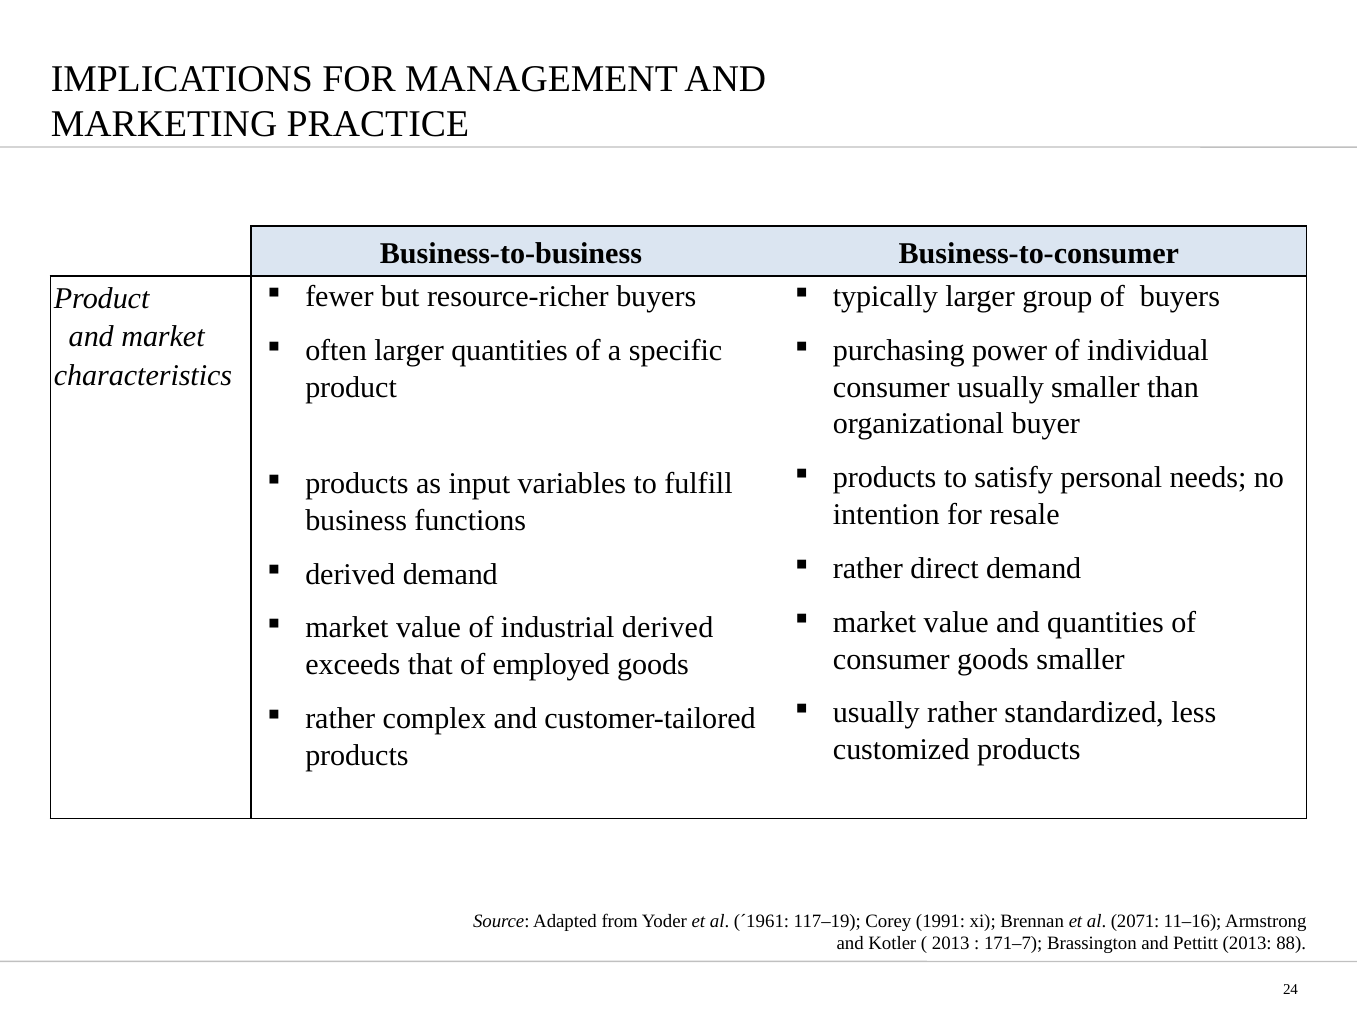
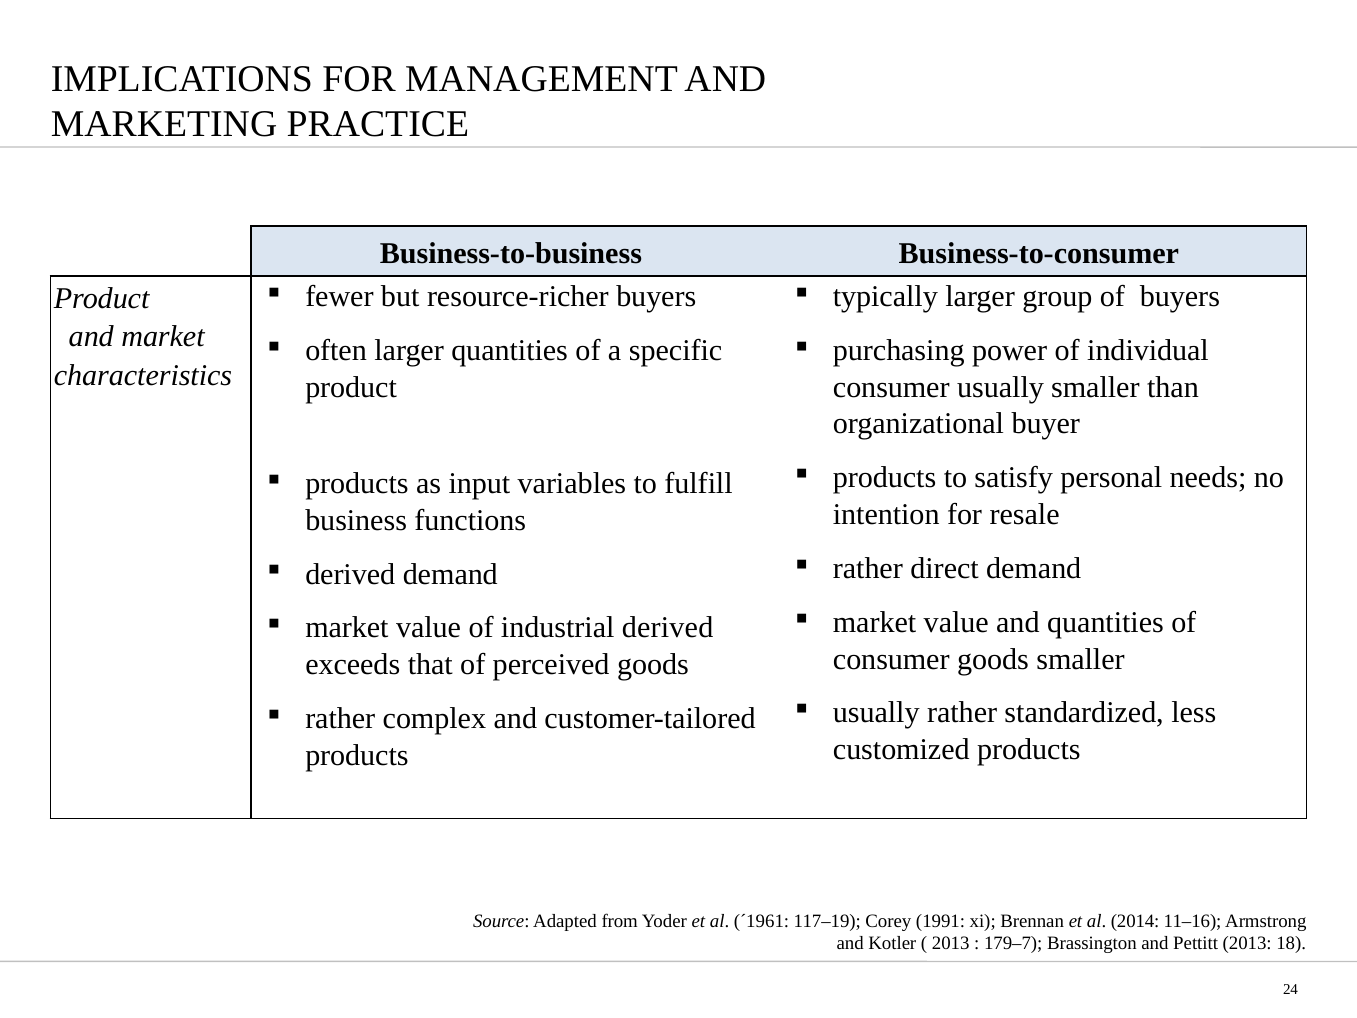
employed: employed -> perceived
2071: 2071 -> 2014
171–7: 171–7 -> 179–7
88: 88 -> 18
